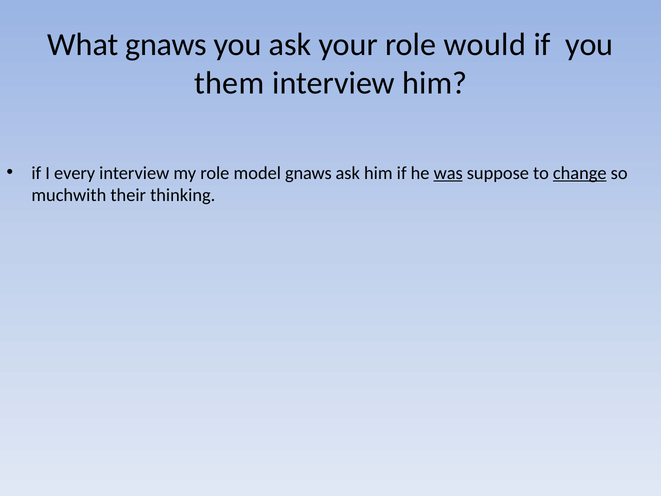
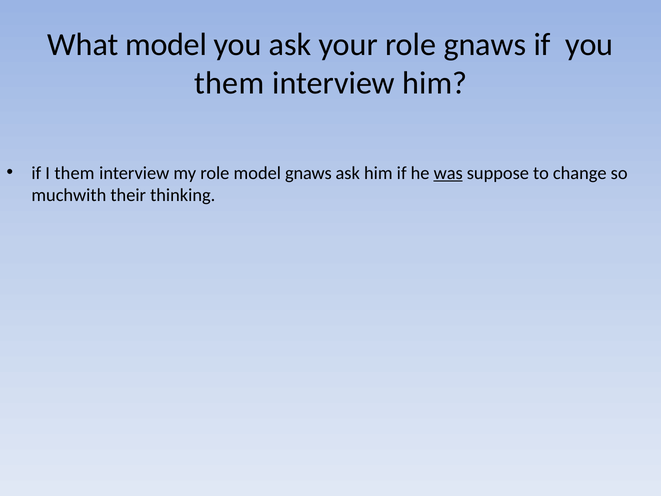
What gnaws: gnaws -> model
role would: would -> gnaws
I every: every -> them
change underline: present -> none
